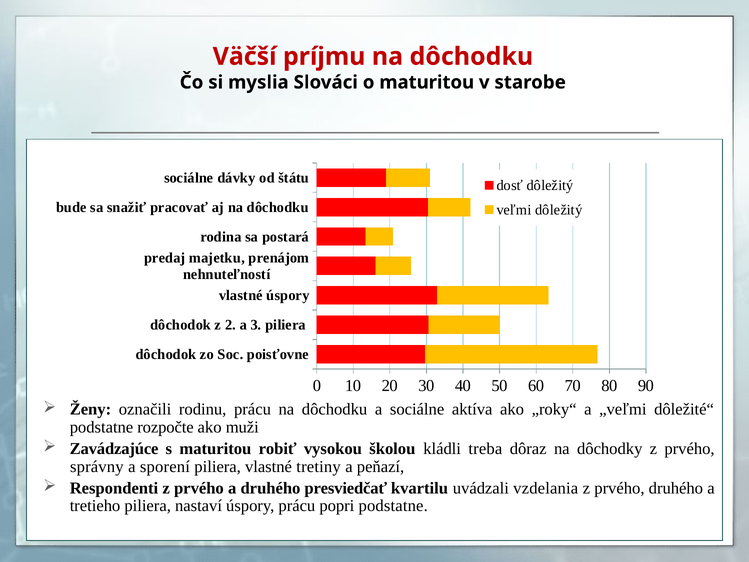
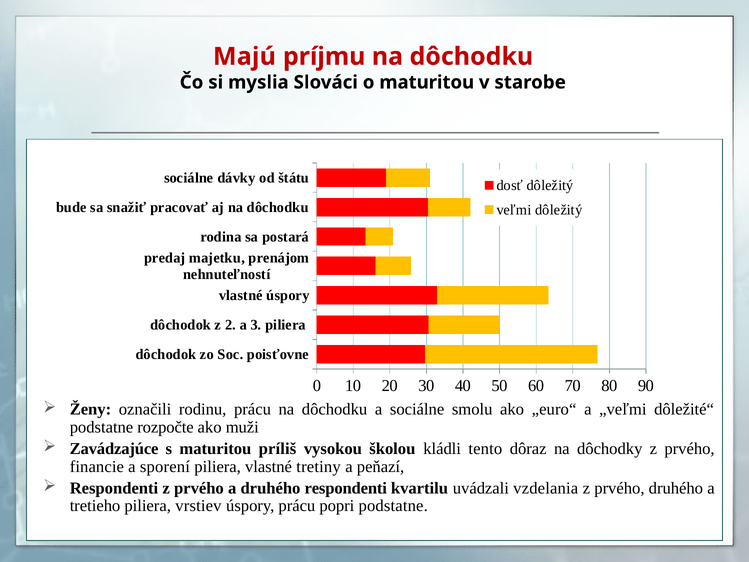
Väčší: Väčší -> Majú
aktíva: aktíva -> smolu
„roky“: „roky“ -> „euro“
robiť: robiť -> príliš
treba: treba -> tento
správny: správny -> financie
druhého presviedčať: presviedčať -> respondenti
nastaví: nastaví -> vrstiev
